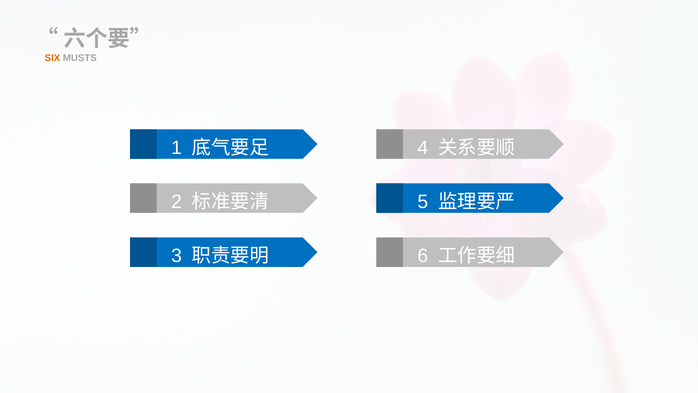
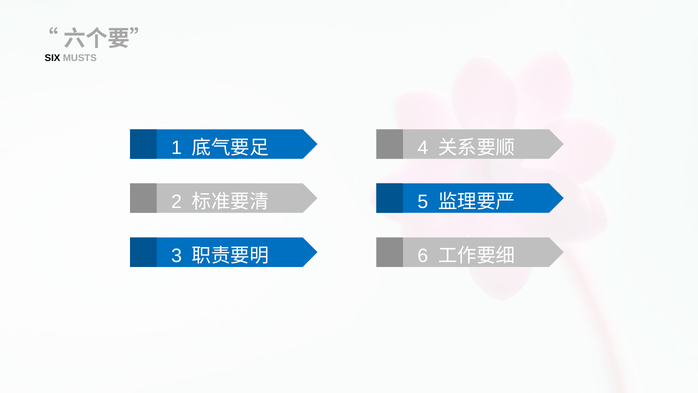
SIX colour: orange -> black
